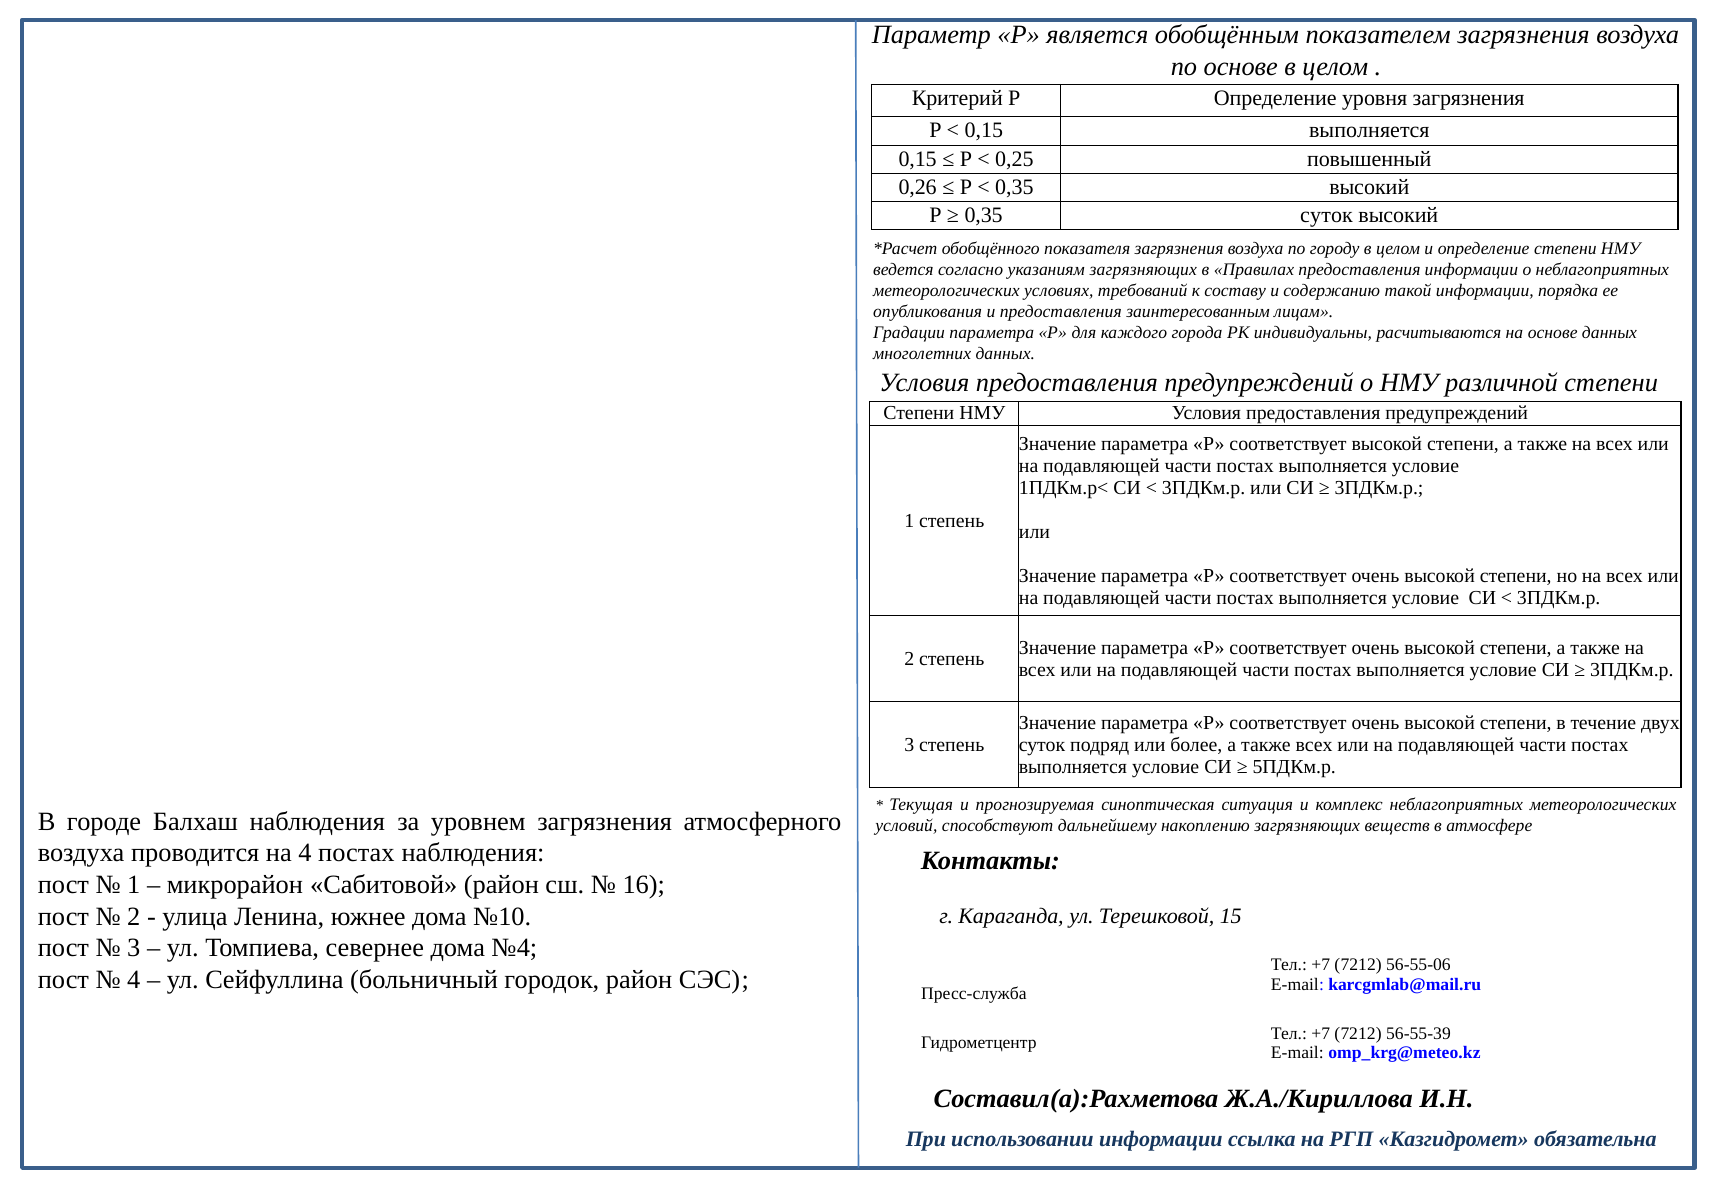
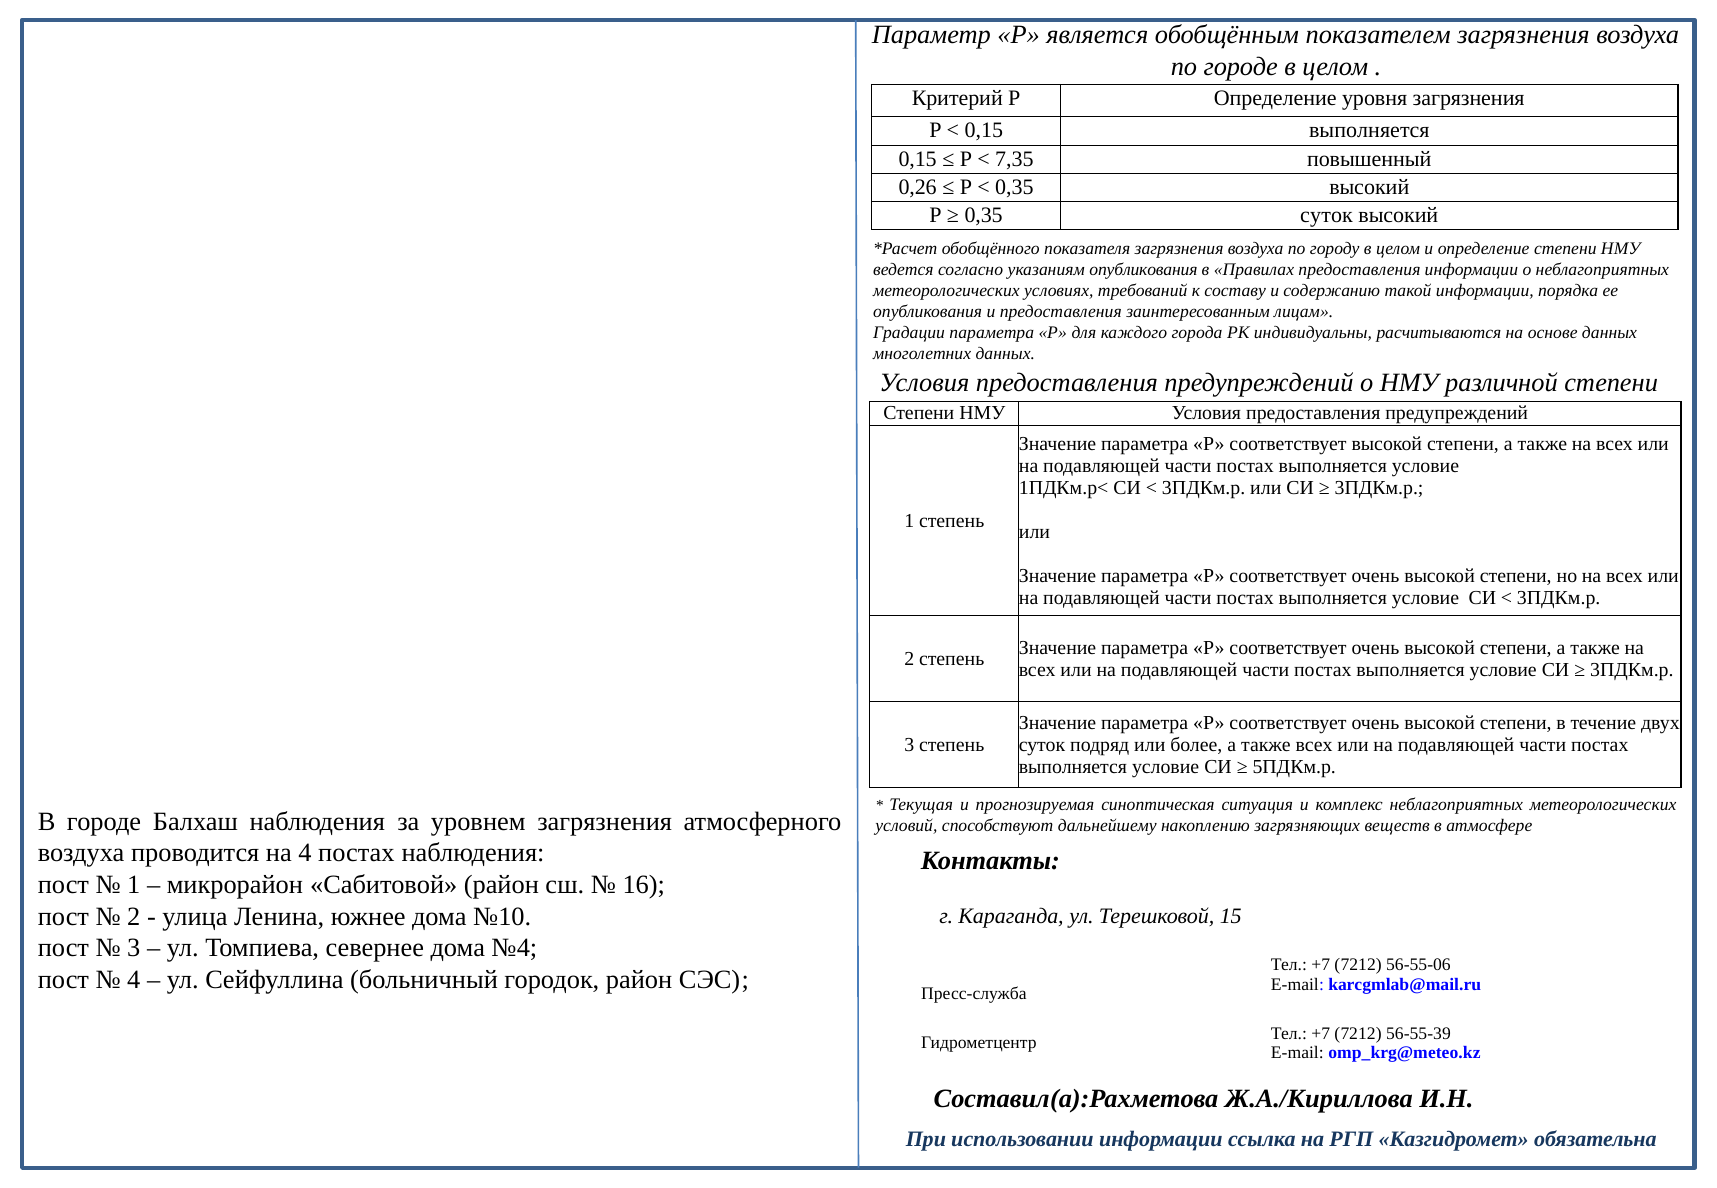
по основе: основе -> городе
0,25: 0,25 -> 7,35
указаниям загрязняющих: загрязняющих -> опубликования
